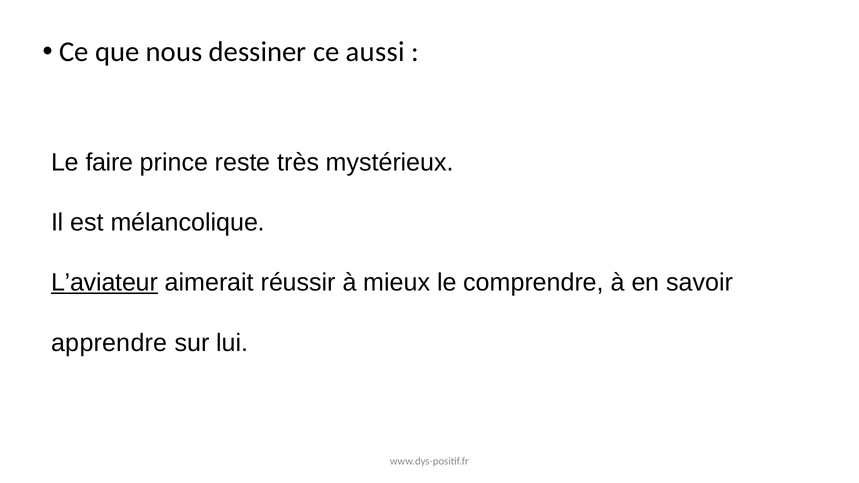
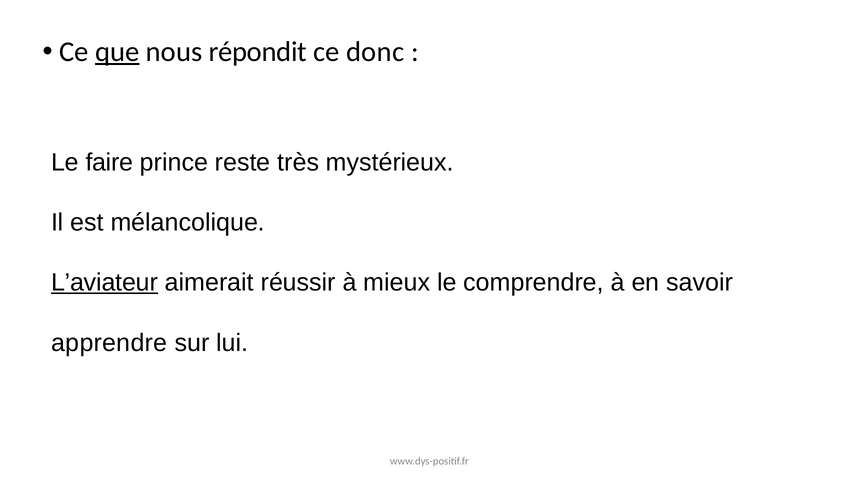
que underline: none -> present
dessiner: dessiner -> répondit
aussi: aussi -> donc
